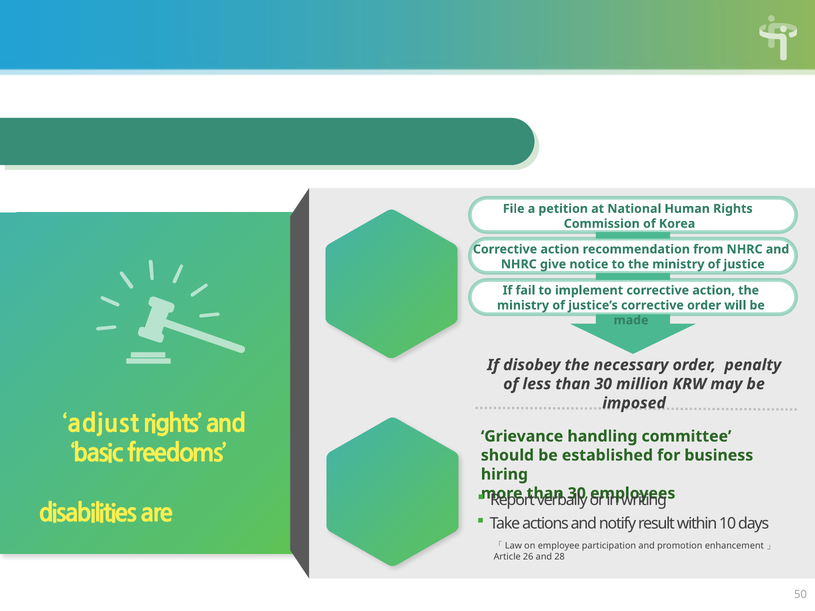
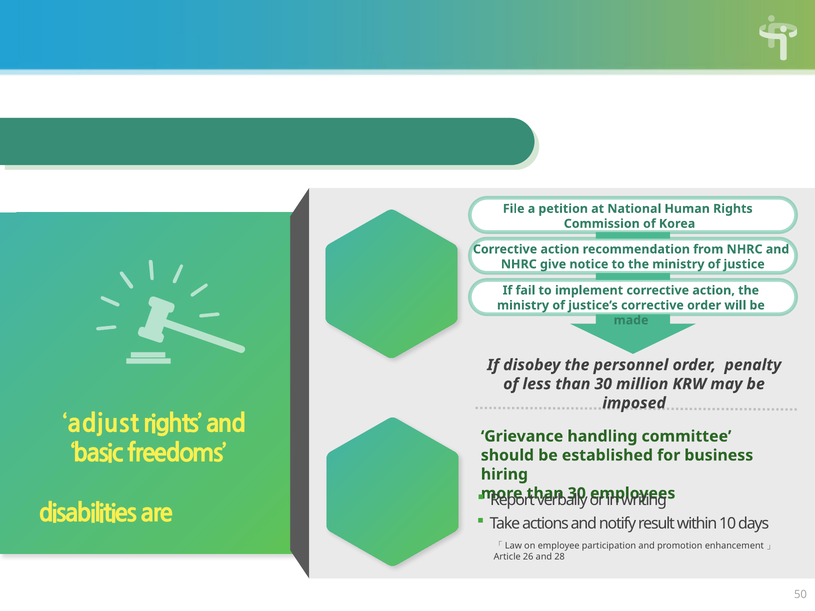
necessary: necessary -> personnel
